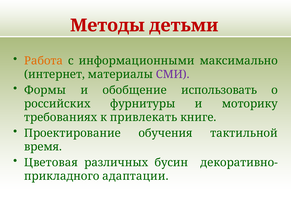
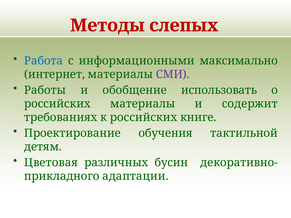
детьми: детьми -> слепых
Работа colour: orange -> blue
Формы: Формы -> Работы
российских фурнитуры: фурнитуры -> материалы
моторику: моторику -> содержит
к привлекать: привлекать -> российских
время: время -> детям
